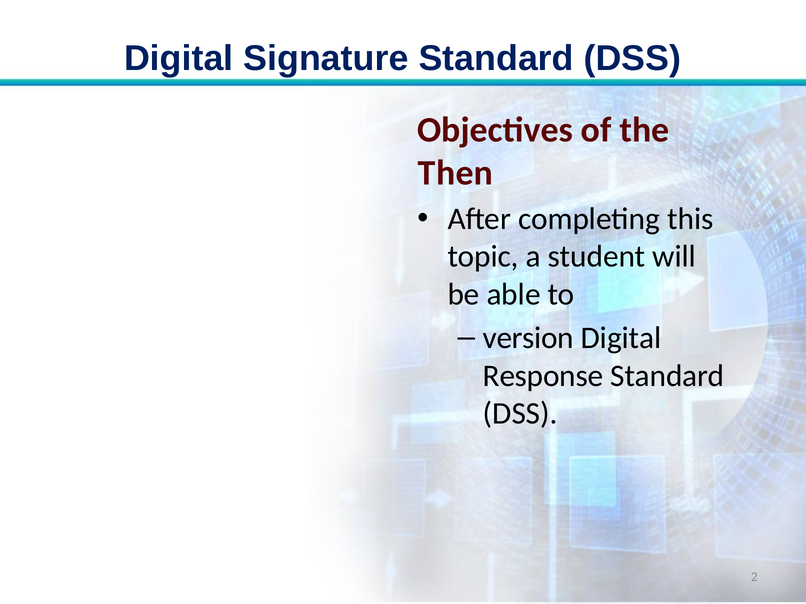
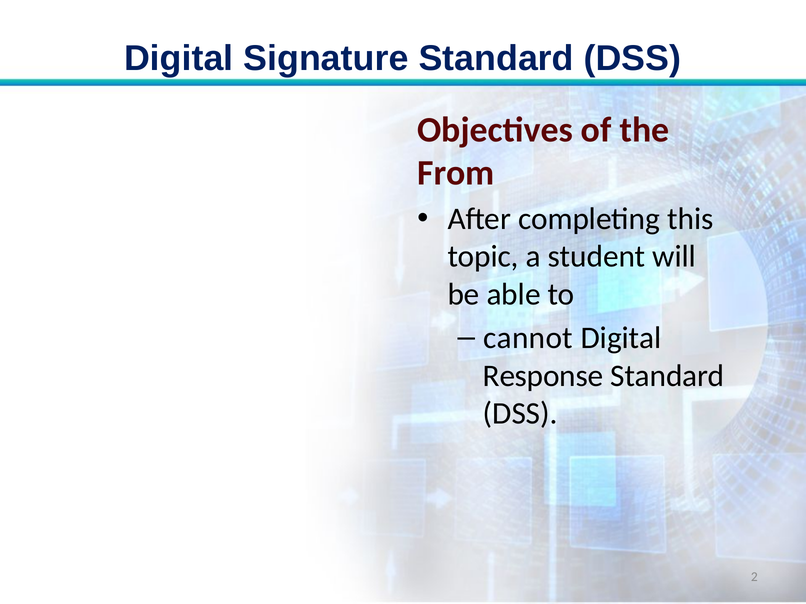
Then: Then -> From
version: version -> cannot
